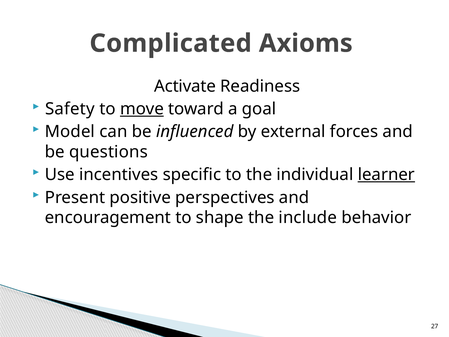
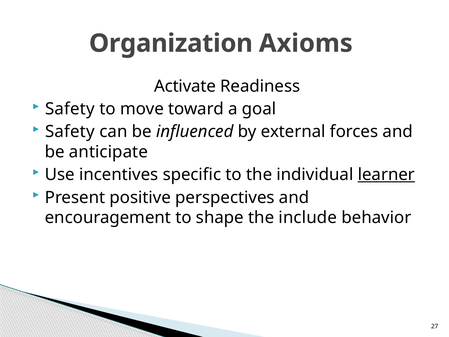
Complicated: Complicated -> Organization
move underline: present -> none
Model at (70, 132): Model -> Safety
questions: questions -> anticipate
